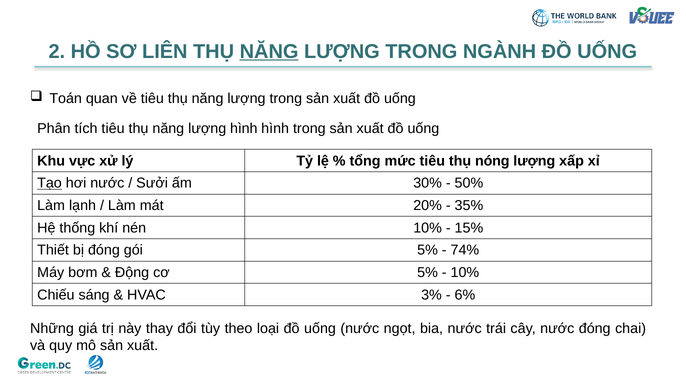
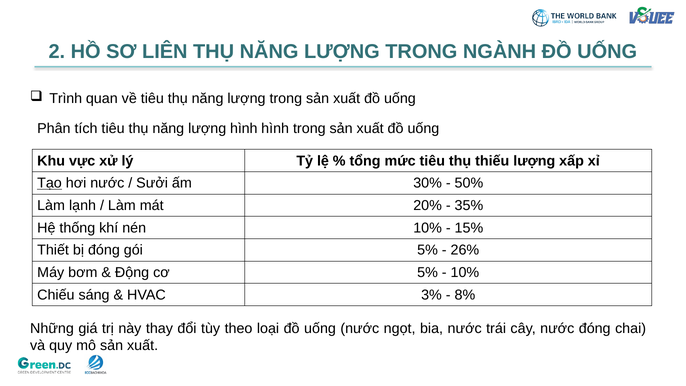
NĂNG at (269, 51) underline: present -> none
Toán: Toán -> Trình
nóng: nóng -> thiếu
74%: 74% -> 26%
6%: 6% -> 8%
